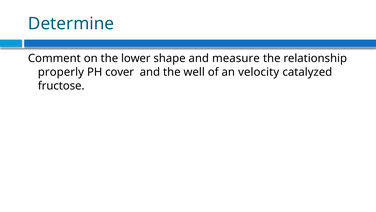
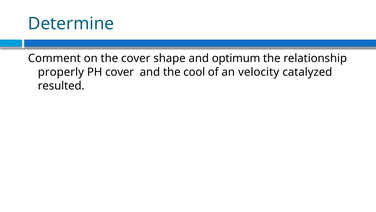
the lower: lower -> cover
measure: measure -> optimum
well: well -> cool
fructose: fructose -> resulted
